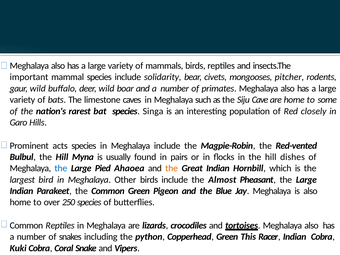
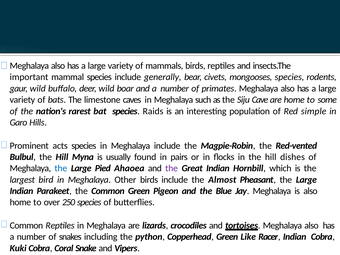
solidarity: solidarity -> generally
mongooses pitcher: pitcher -> species
Singa: Singa -> Raids
closely: closely -> simple
the at (172, 168) colour: orange -> purple
This: This -> Like
